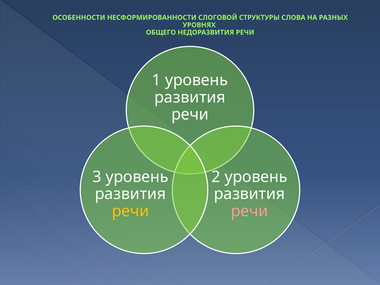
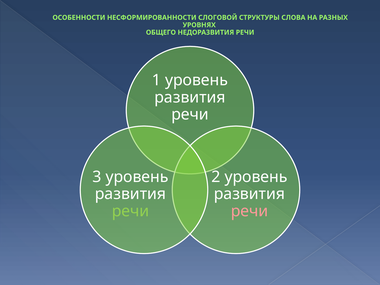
речи at (131, 211) colour: yellow -> light green
